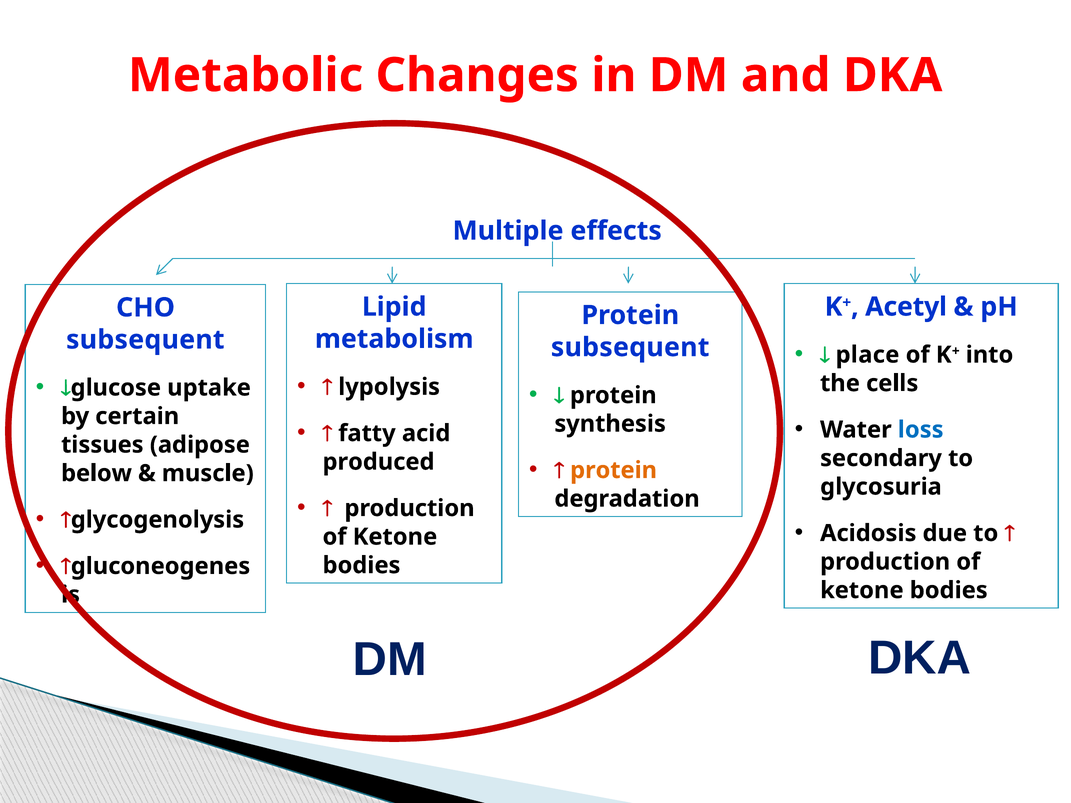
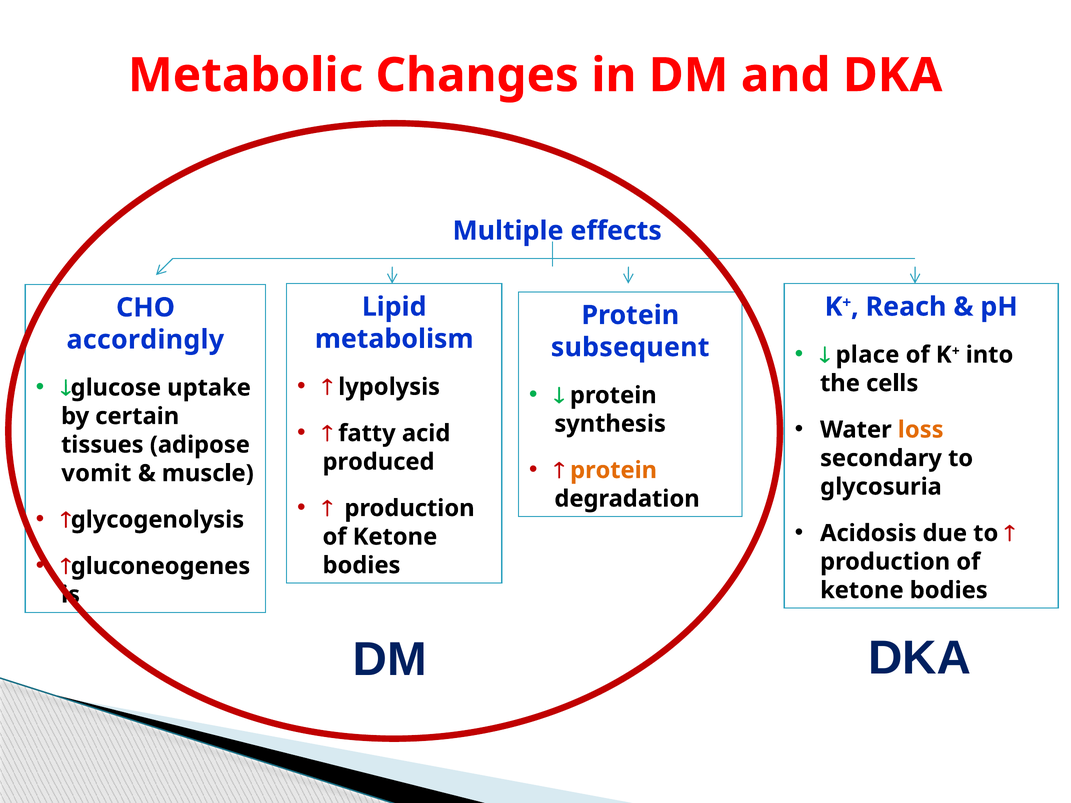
Acetyl: Acetyl -> Reach
subsequent at (145, 340): subsequent -> accordingly
loss colour: blue -> orange
below: below -> vomit
